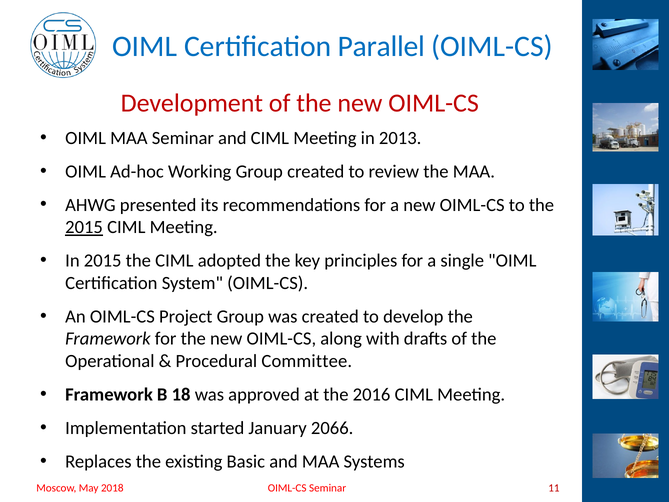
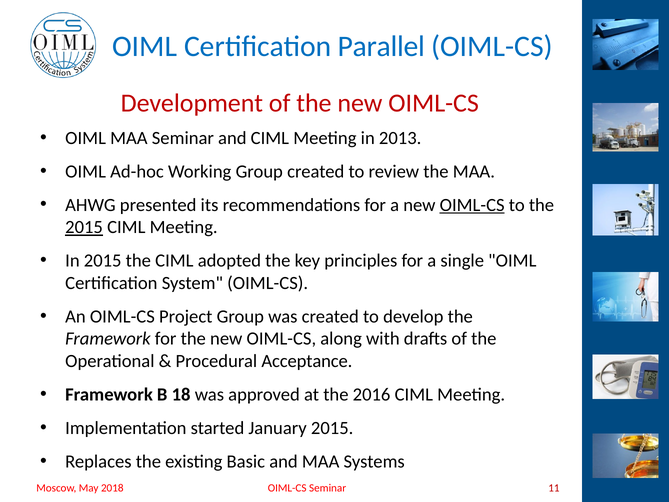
OIML-CS at (472, 205) underline: none -> present
Committee: Committee -> Acceptance
January 2066: 2066 -> 2015
